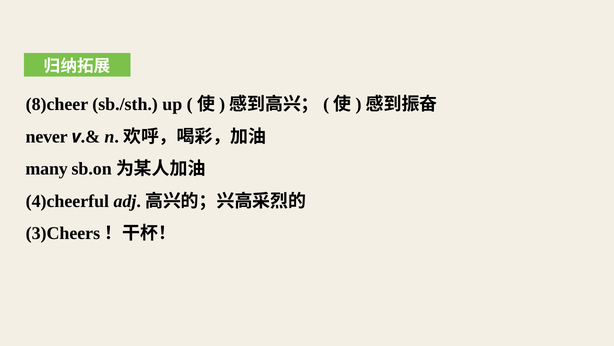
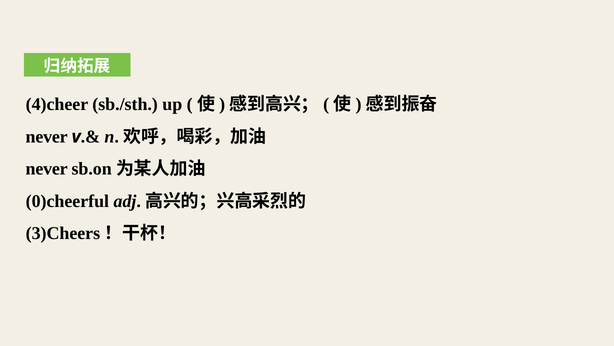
8)cheer: 8)cheer -> 4)cheer
many at (47, 169): many -> never
4)cheerful: 4)cheerful -> 0)cheerful
